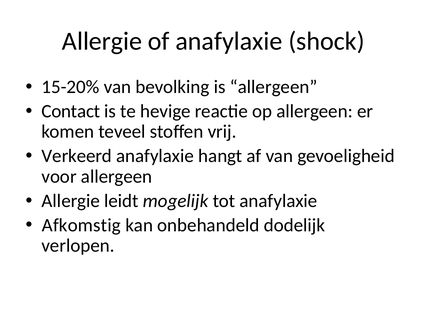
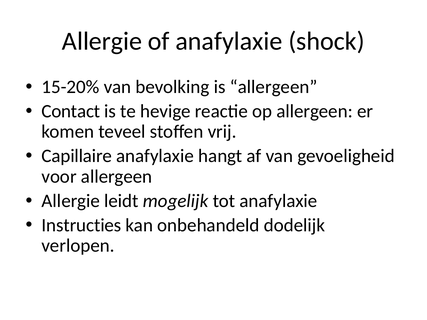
Verkeerd: Verkeerd -> Capillaire
Afkomstig: Afkomstig -> Instructies
